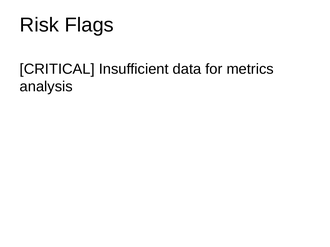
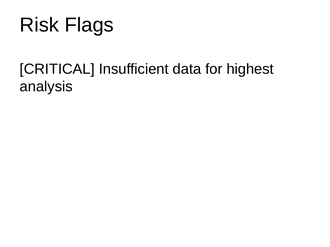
metrics: metrics -> highest
